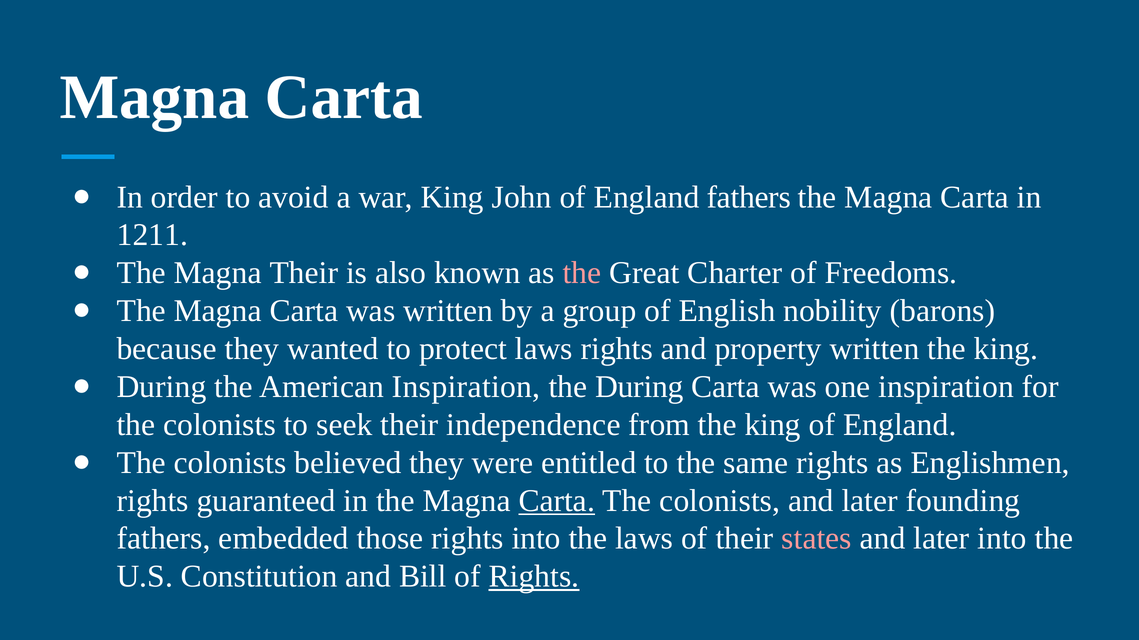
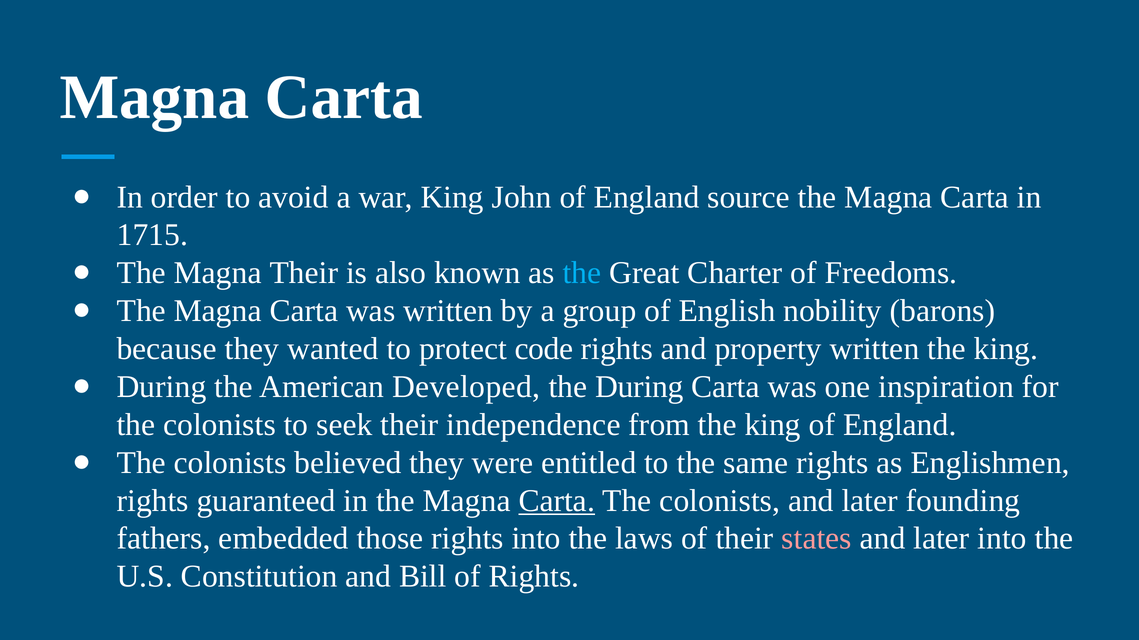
England fathers: fathers -> source
1211: 1211 -> 1715
the at (582, 273) colour: pink -> light blue
protect laws: laws -> code
American Inspiration: Inspiration -> Developed
Rights at (534, 577) underline: present -> none
